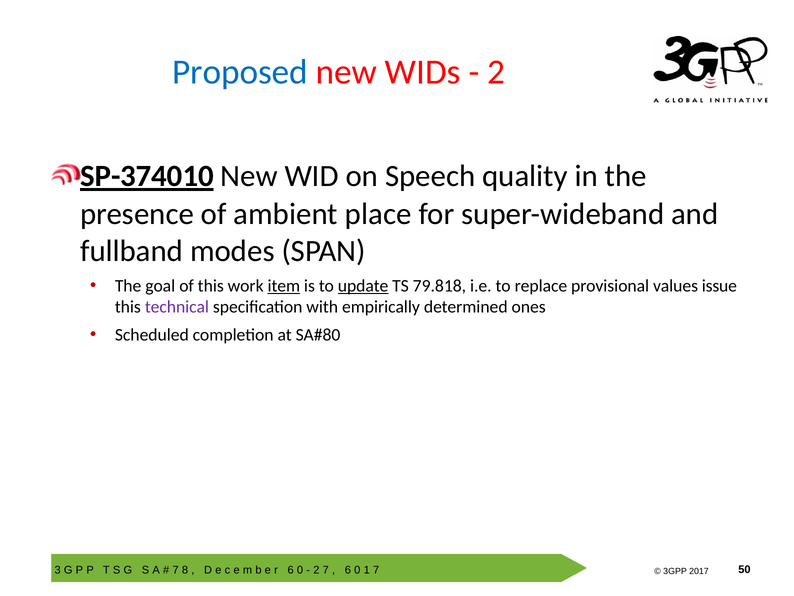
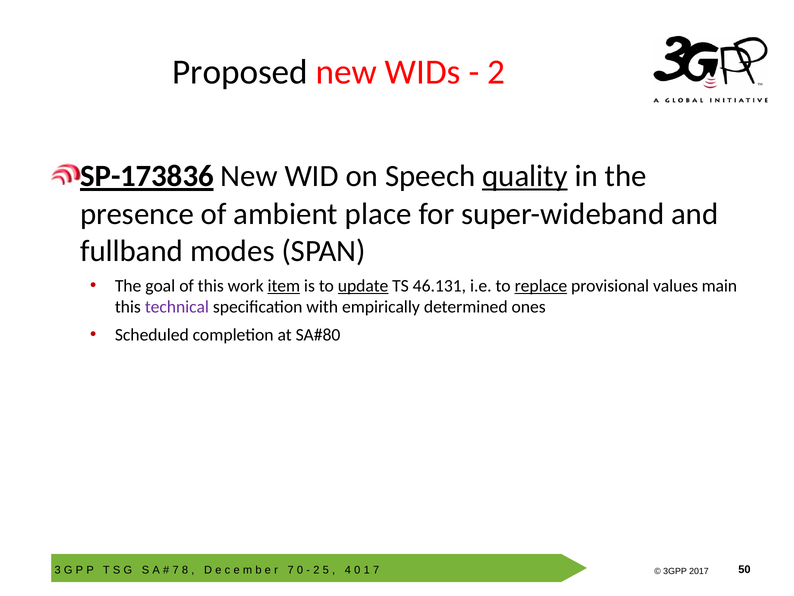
Proposed colour: blue -> black
SP-374010: SP-374010 -> SP-173836
quality underline: none -> present
79.818: 79.818 -> 46.131
replace underline: none -> present
issue: issue -> main
6 at (291, 569): 6 -> 7
2 7: 7 -> 5
6 at (348, 569): 6 -> 4
